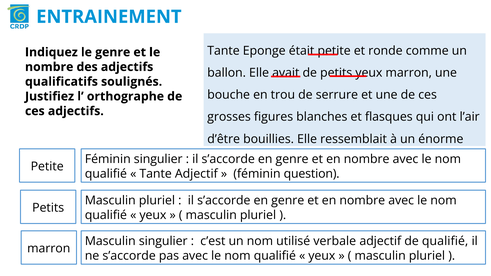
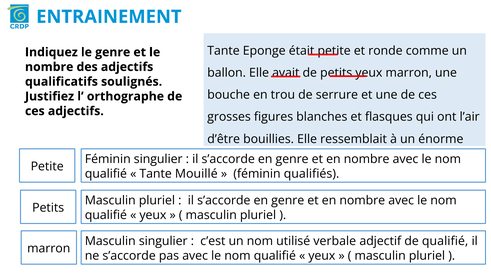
Tante Adjectif: Adjectif -> Mouillé
question: question -> qualifiés
